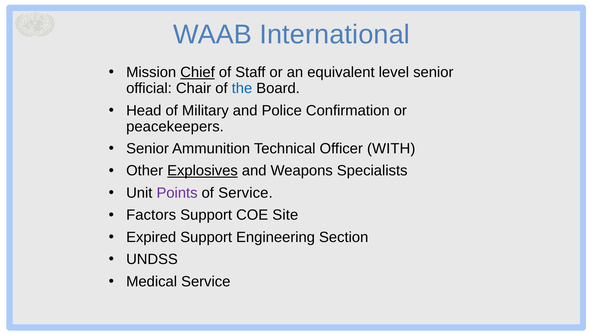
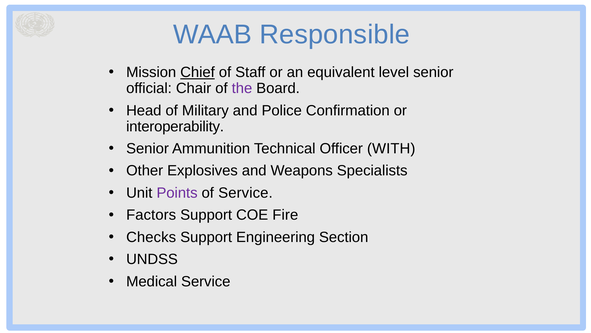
International: International -> Responsible
the colour: blue -> purple
peacekeepers: peacekeepers -> interoperability
Explosives underline: present -> none
Site: Site -> Fire
Expired: Expired -> Checks
